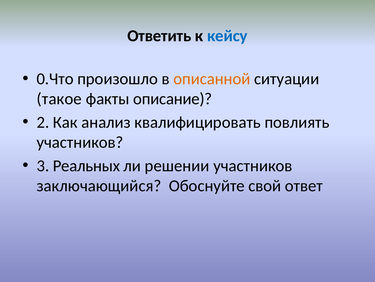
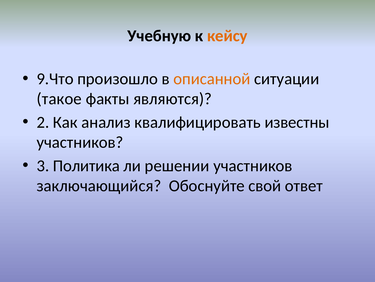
Ответить: Ответить -> Учебную
кейсу colour: blue -> orange
0.Что: 0.Что -> 9.Что
описание: описание -> являются
повлиять: повлиять -> известны
Реальных: Реальных -> Политика
